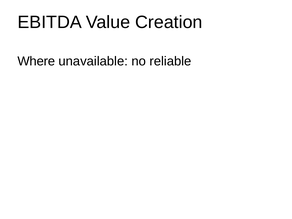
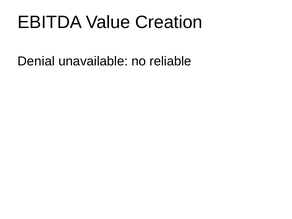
Where: Where -> Denial
